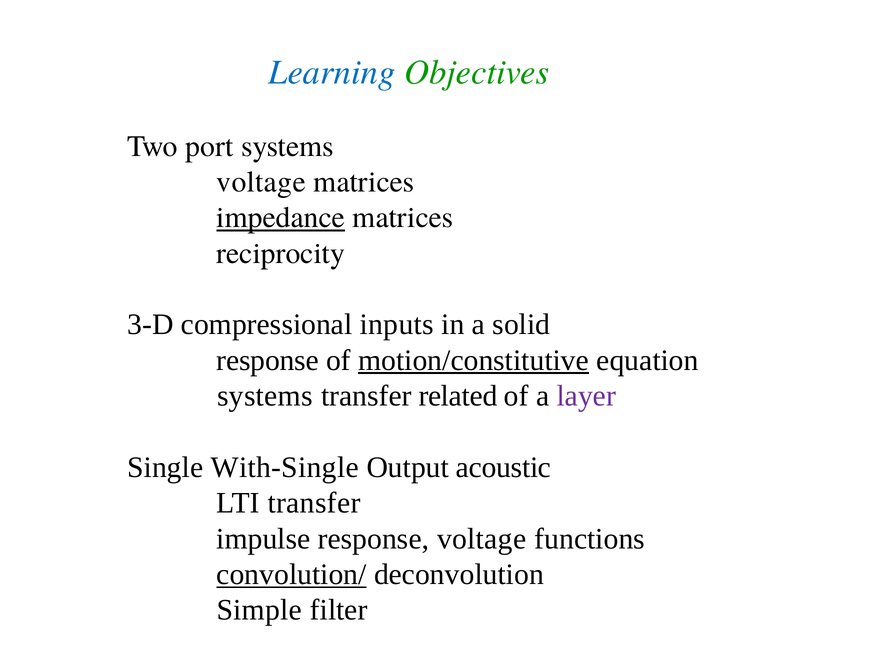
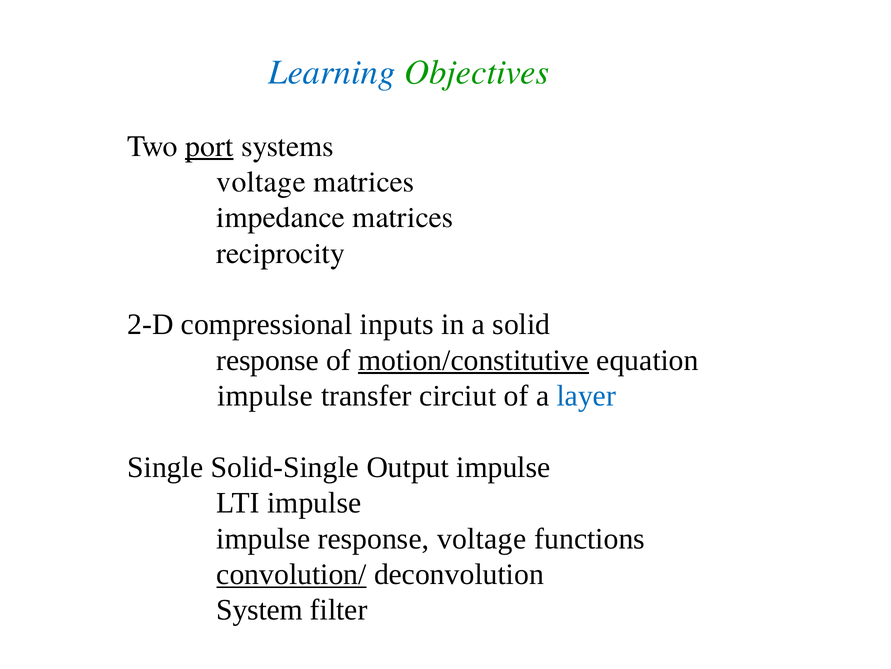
port underline: none -> present
impedance underline: present -> none
3-D: 3-D -> 2-D
systems at (265, 396): systems -> impulse
related: related -> circiut
layer colour: purple -> blue
With-Single: With-Single -> Solid-Single
Output acoustic: acoustic -> impulse
LTI transfer: transfer -> impulse
Simple: Simple -> System
